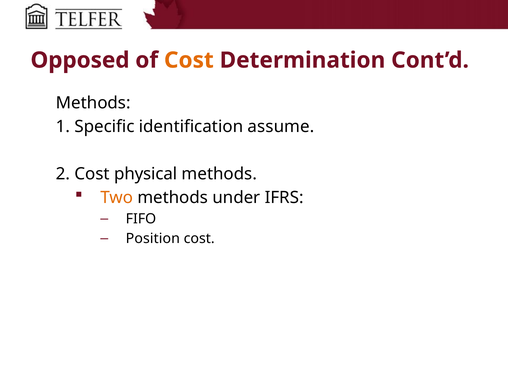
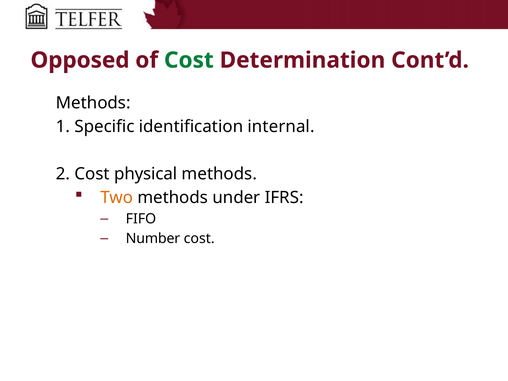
Cost at (189, 60) colour: orange -> green
assume: assume -> internal
Position: Position -> Number
